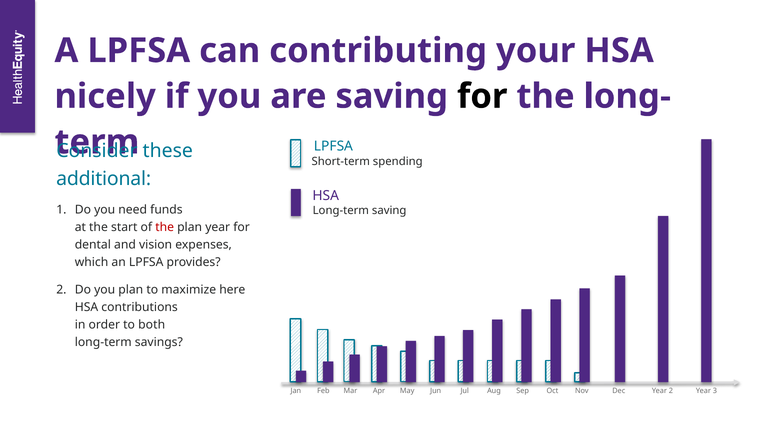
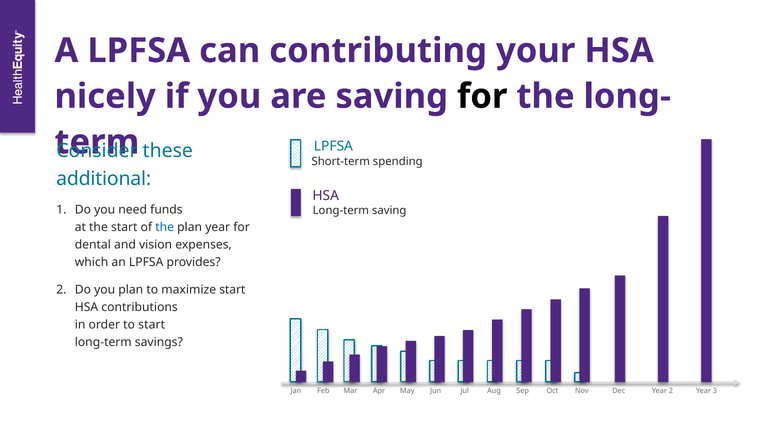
the at (165, 227) colour: red -> blue
maximize here: here -> start
to both: both -> start
